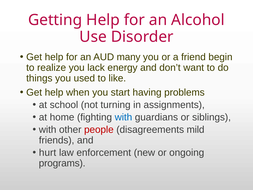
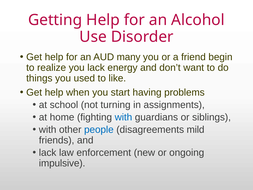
people colour: red -> blue
hurt at (48, 152): hurt -> lack
programs: programs -> impulsive
